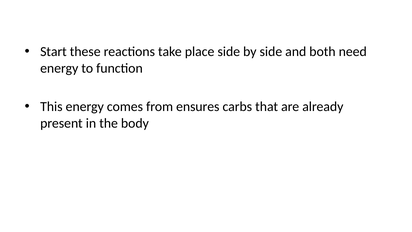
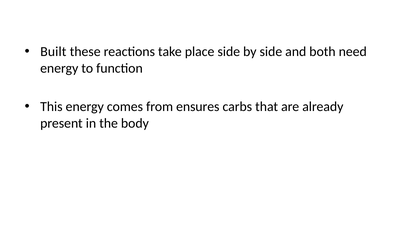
Start: Start -> Built
